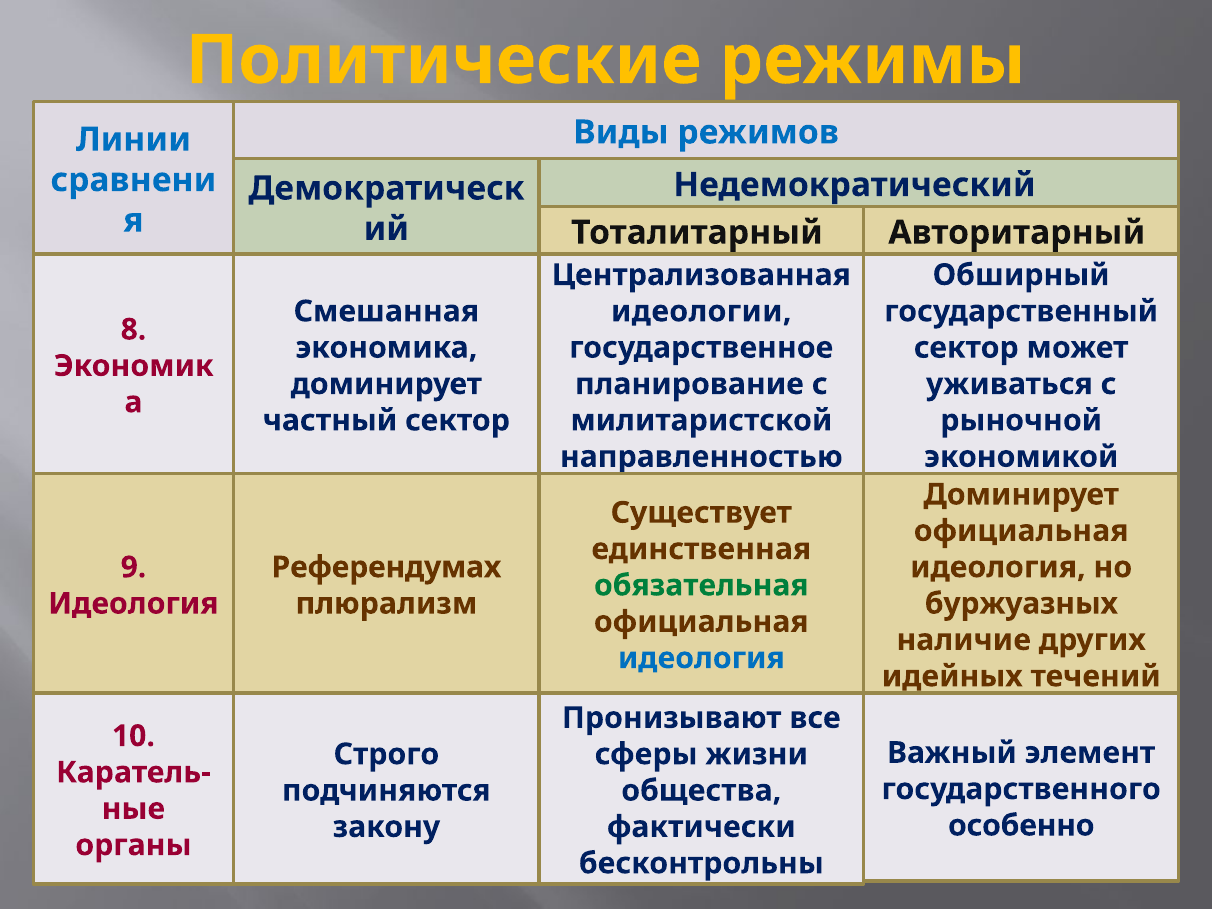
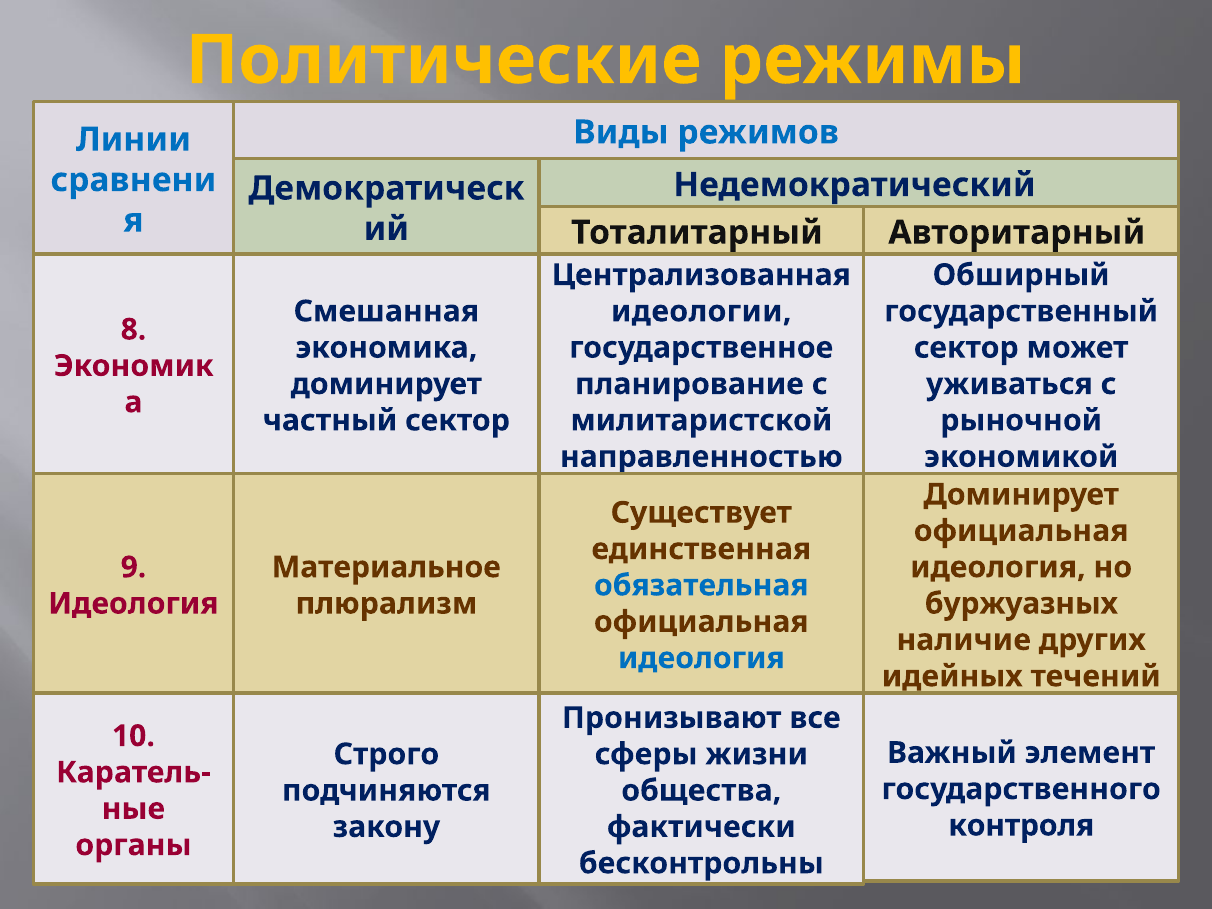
Референдумах: Референдумах -> Материальное
обязательная colour: green -> blue
особенно: особенно -> контроля
